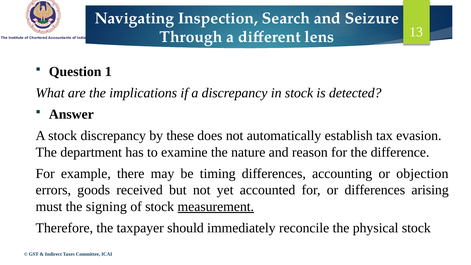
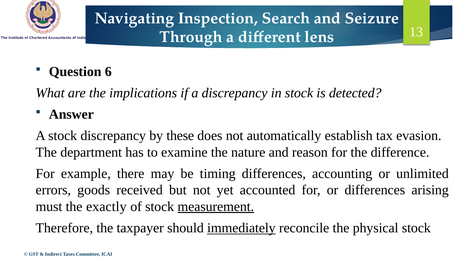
1: 1 -> 6
objection: objection -> unlimited
signing: signing -> exactly
immediately underline: none -> present
